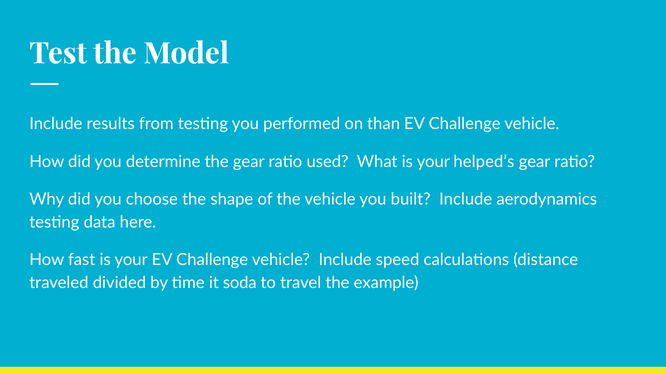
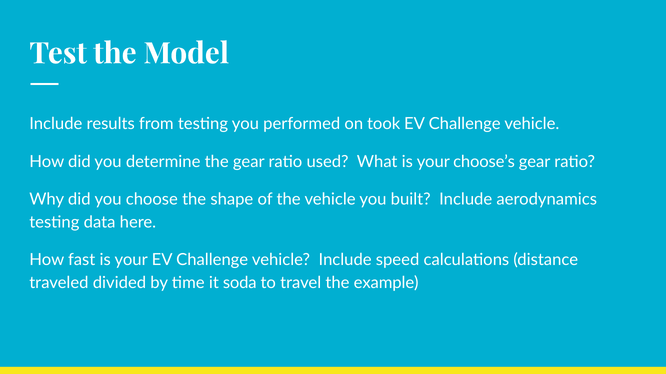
than: than -> took
helped’s: helped’s -> choose’s
